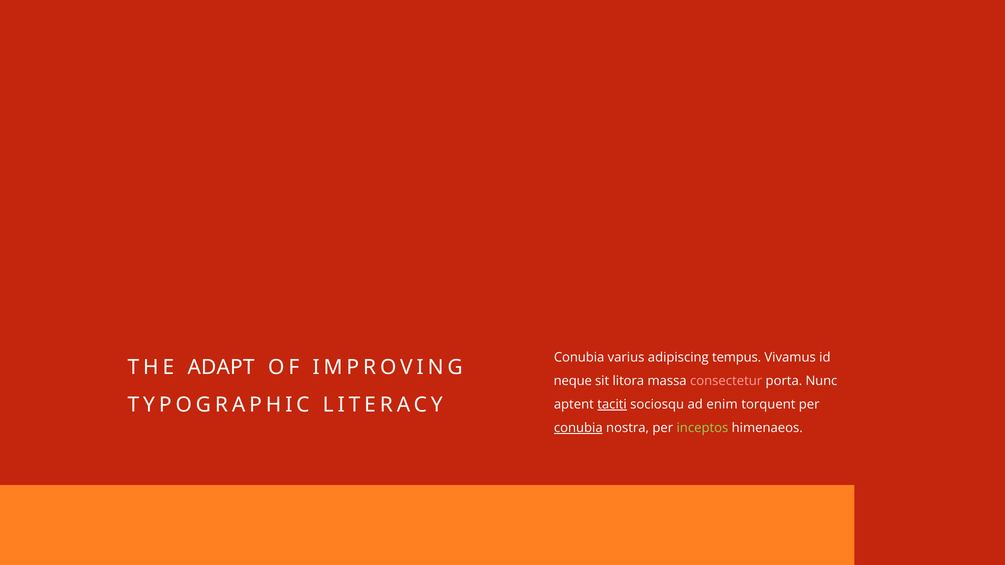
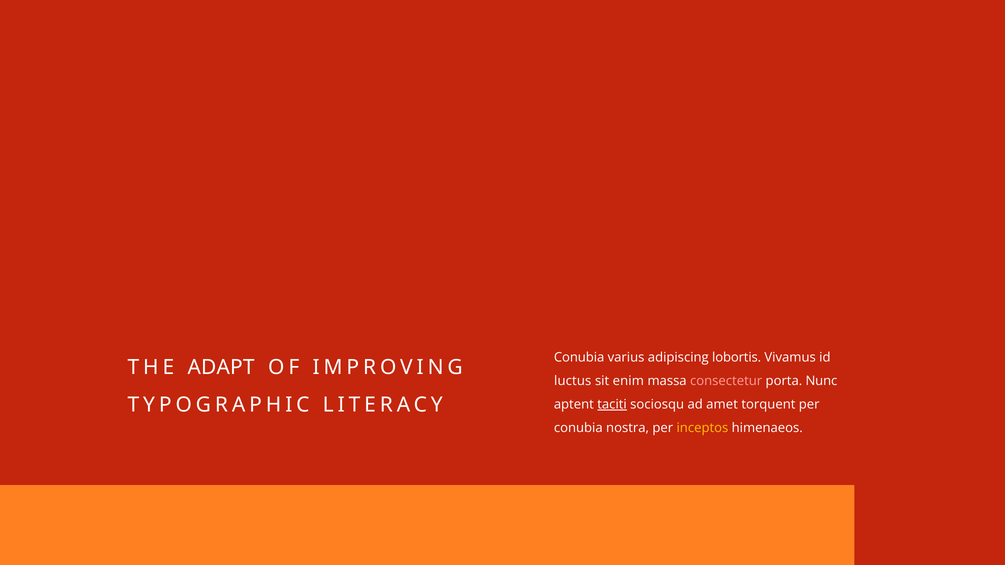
tempus: tempus -> lobortis
neque: neque -> luctus
litora: litora -> enim
enim: enim -> amet
conubia at (578, 428) underline: present -> none
inceptos colour: light green -> yellow
